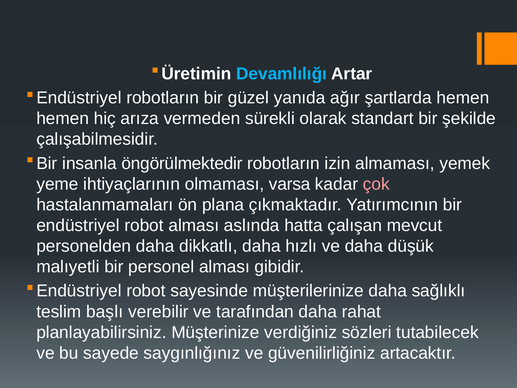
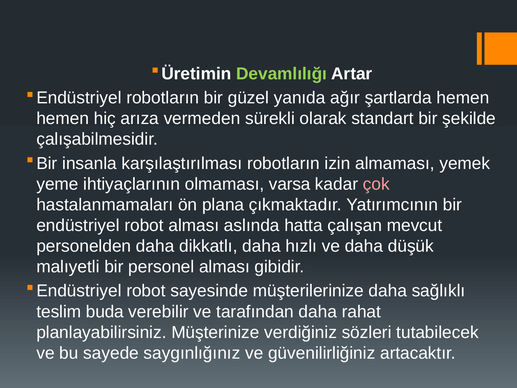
Devamlılığı colour: light blue -> light green
öngörülmektedir: öngörülmektedir -> karşılaştırılması
başlı: başlı -> buda
